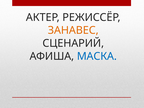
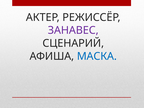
ЗАНАВЕС colour: orange -> purple
